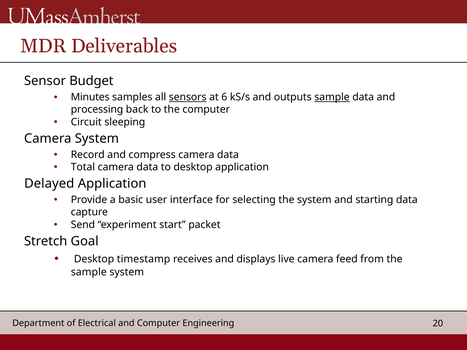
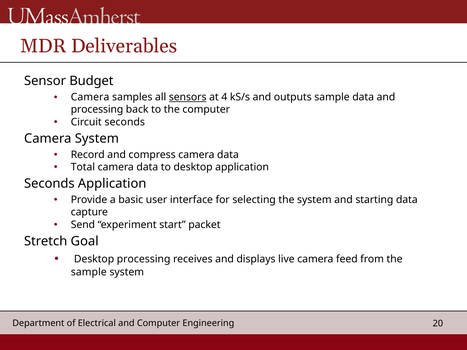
Minutes at (90, 97): Minutes -> Camera
6: 6 -> 4
sample at (332, 97) underline: present -> none
Circuit sleeping: sleeping -> seconds
Delayed at (49, 184): Delayed -> Seconds
Desktop timestamp: timestamp -> processing
